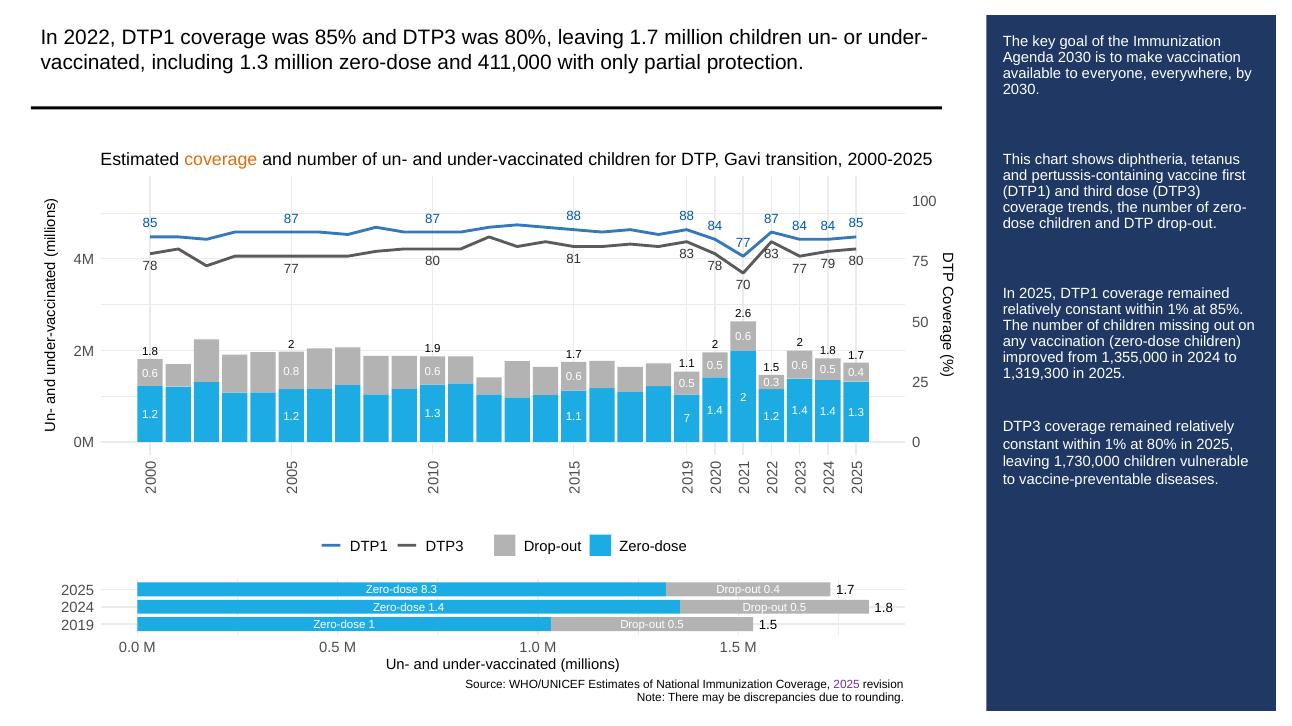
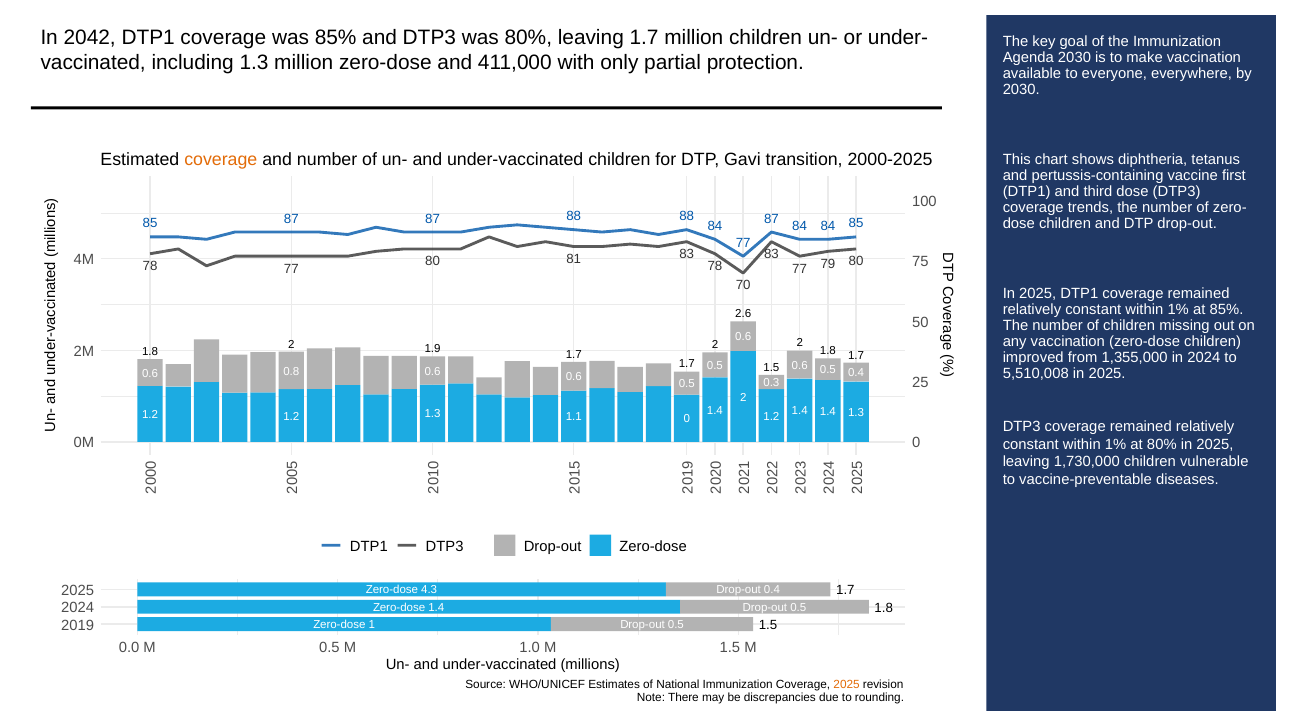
2022: 2022 -> 2042
1.1 at (687, 364): 1.1 -> 1.7
1,319,300: 1,319,300 -> 5,510,008
1.1 7: 7 -> 0
8.3: 8.3 -> 4.3
2025 at (847, 685) colour: purple -> orange
